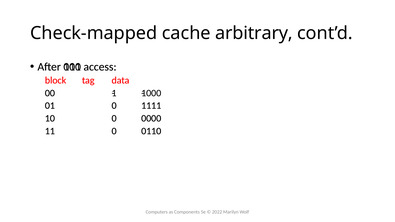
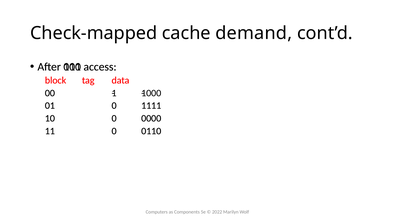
arbitrary: arbitrary -> demand
